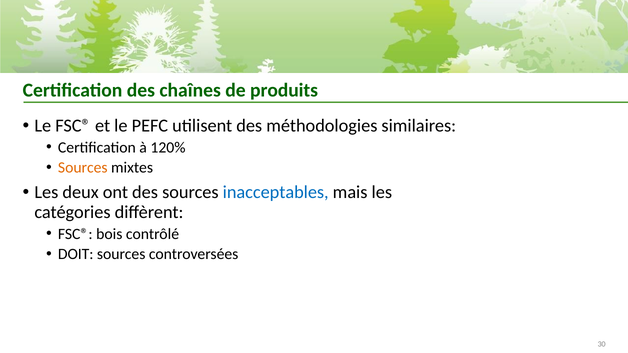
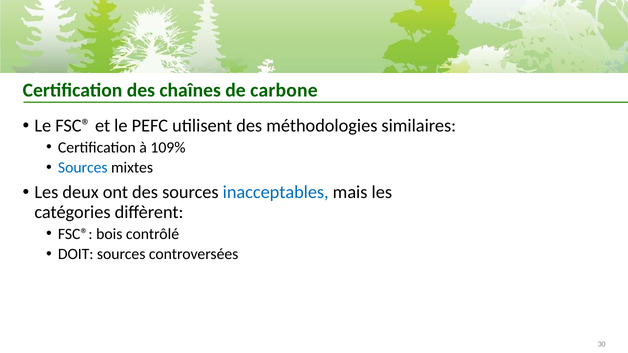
produits: produits -> carbone
120%: 120% -> 109%
Sources at (83, 168) colour: orange -> blue
